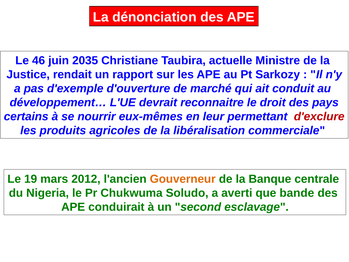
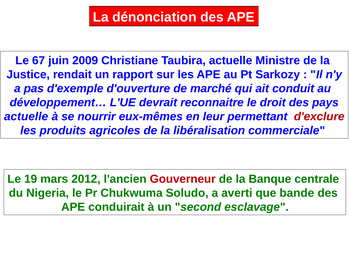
46: 46 -> 67
2035: 2035 -> 2009
certains at (26, 116): certains -> actuelle
Gouverneur colour: orange -> red
